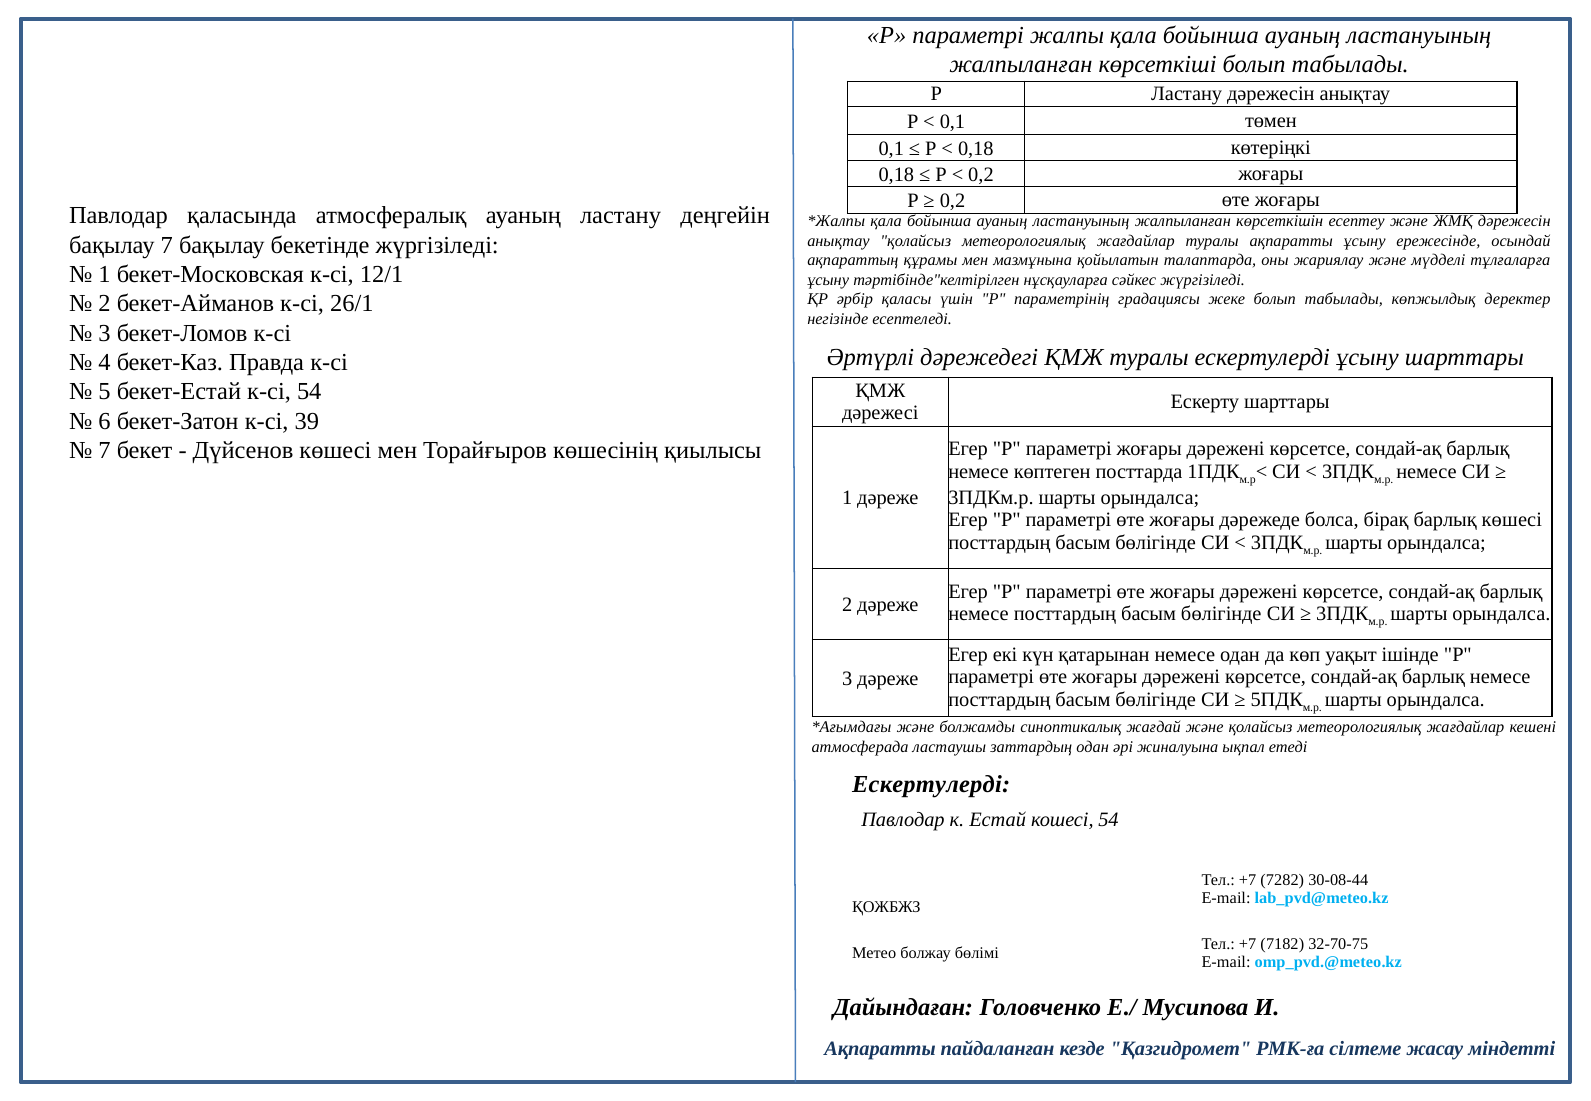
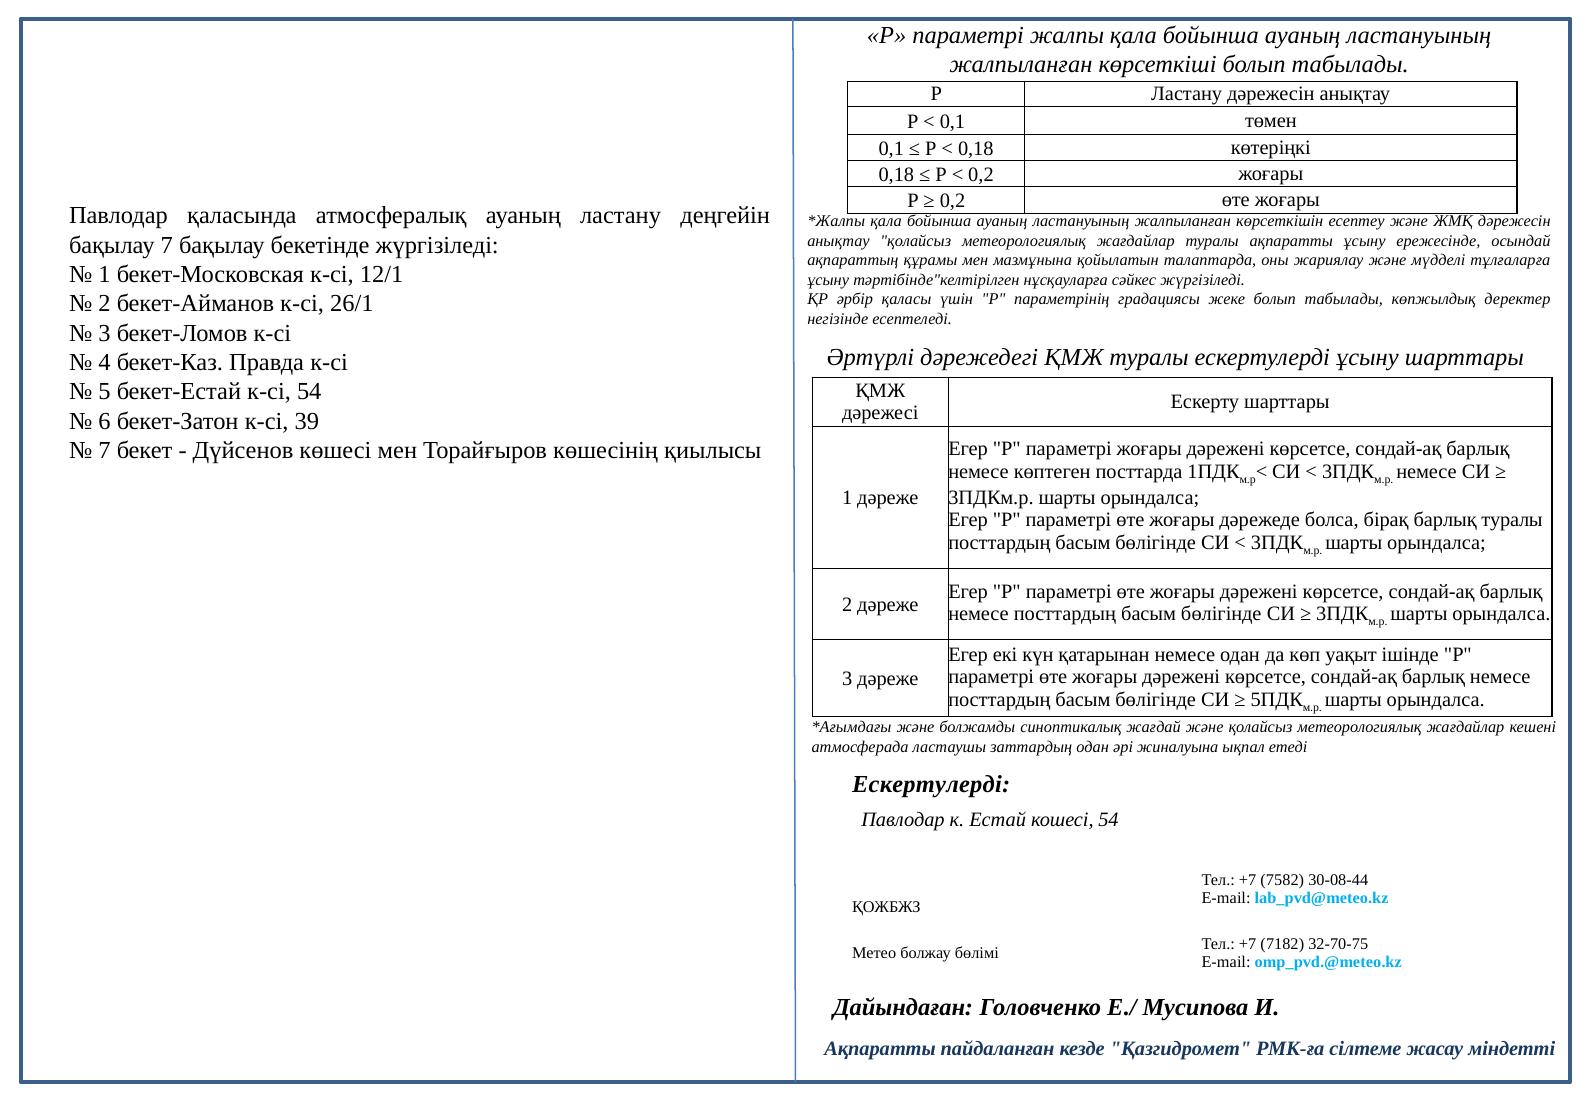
барлық көшесі: көшесі -> туралы
7282: 7282 -> 7582
